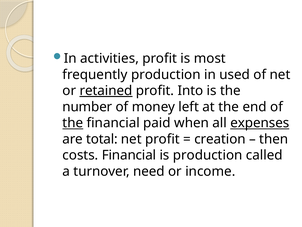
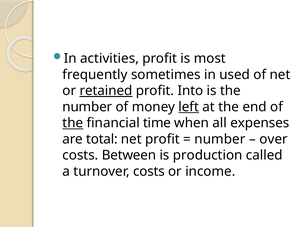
frequently production: production -> sometimes
left underline: none -> present
paid: paid -> time
expenses underline: present -> none
creation at (220, 139): creation -> number
then: then -> over
costs Financial: Financial -> Between
turnover need: need -> costs
